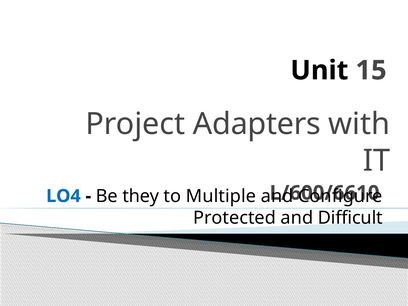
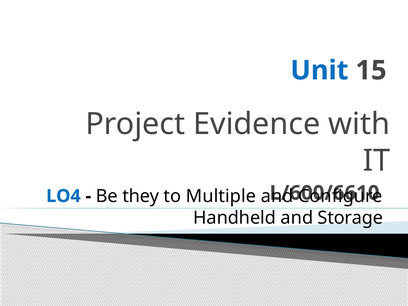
Unit colour: black -> blue
Adapters: Adapters -> Evidence
Protected: Protected -> Handheld
Difficult: Difficult -> Storage
